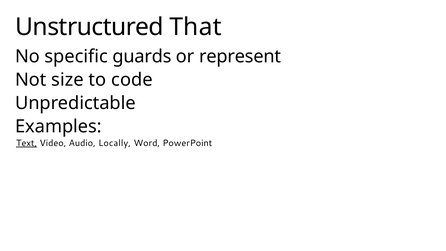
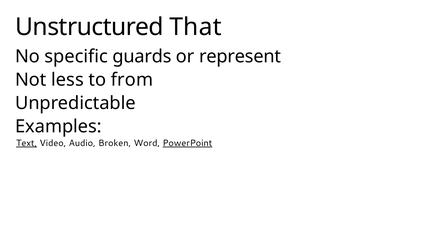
size: size -> less
code: code -> from
Locally: Locally -> Broken
PowerPoint underline: none -> present
